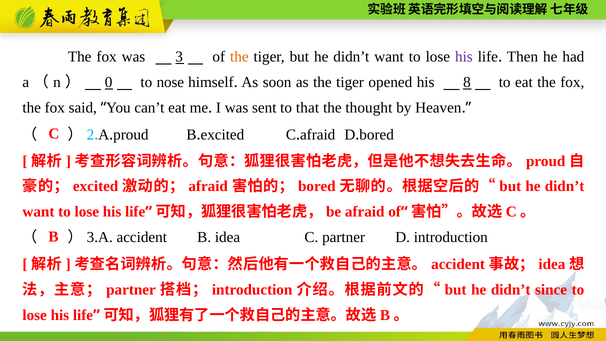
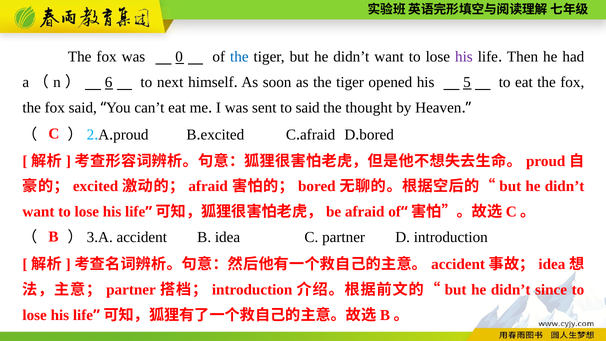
3: 3 -> 0
the at (239, 57) colour: orange -> blue
0: 0 -> 6
nose: nose -> next
8: 8 -> 5
to that: that -> said
